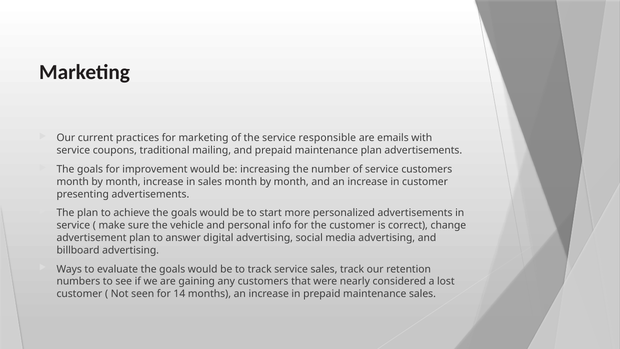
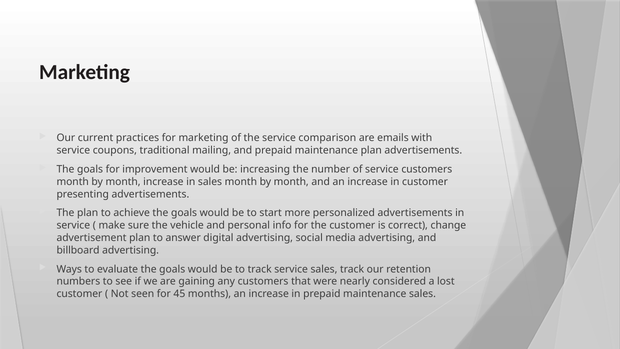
responsible: responsible -> comparison
14: 14 -> 45
